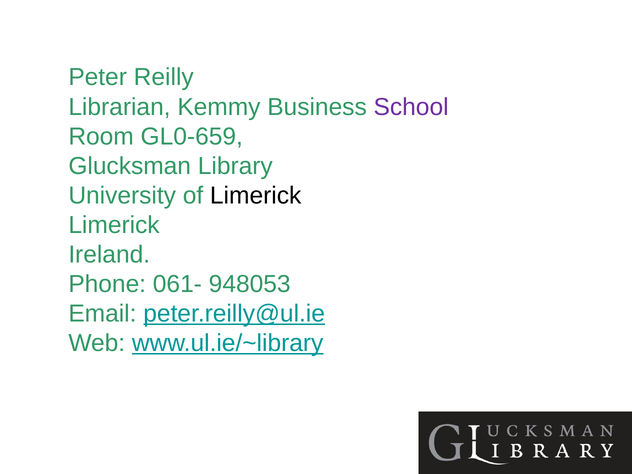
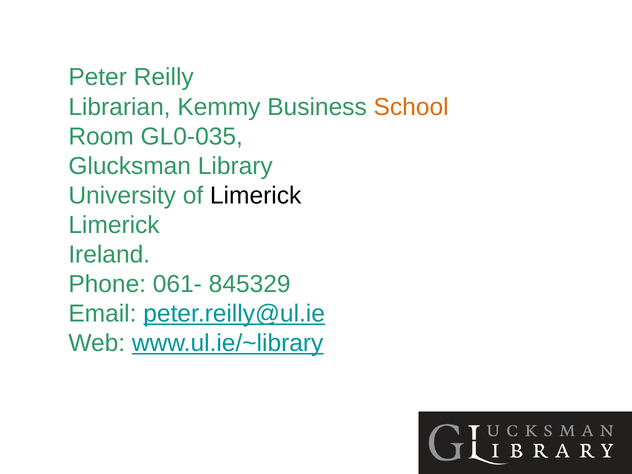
School colour: purple -> orange
GL0-659: GL0-659 -> GL0-035
948053: 948053 -> 845329
